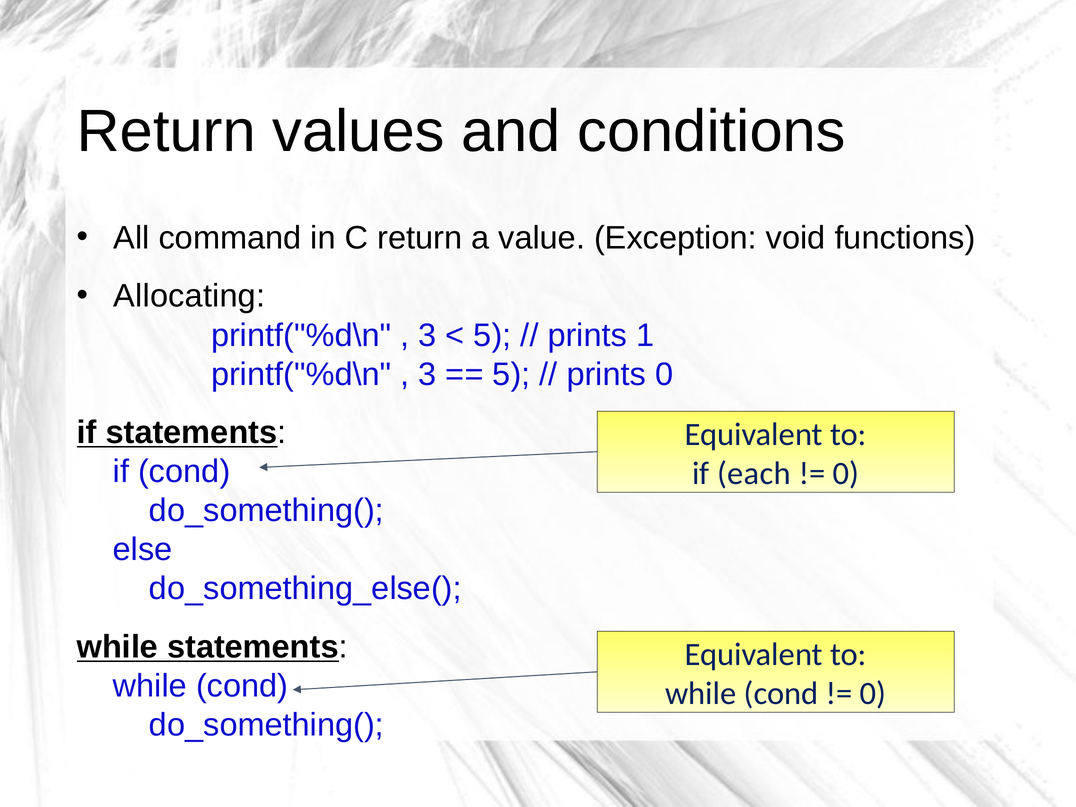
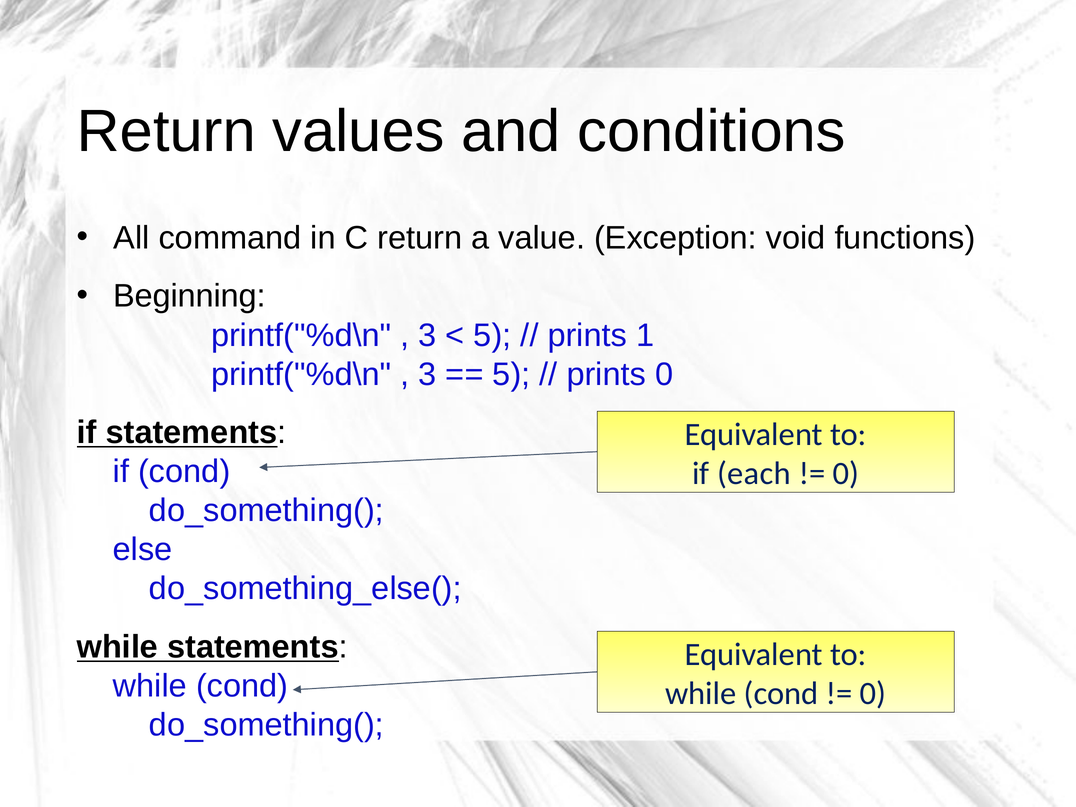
Allocating: Allocating -> Beginning
